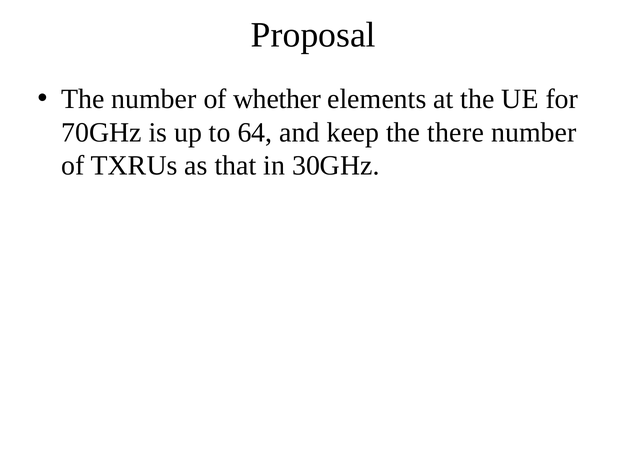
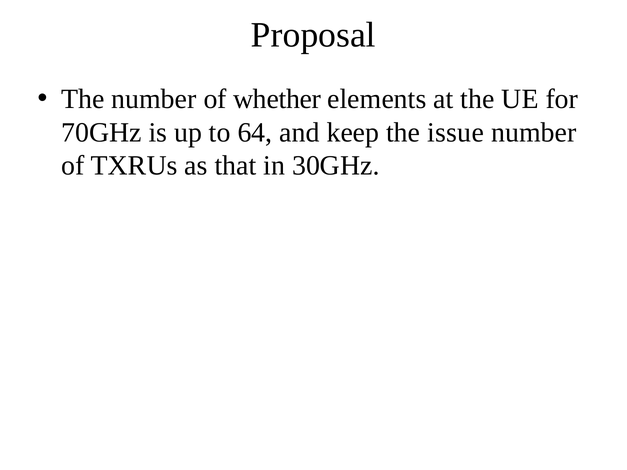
there: there -> issue
